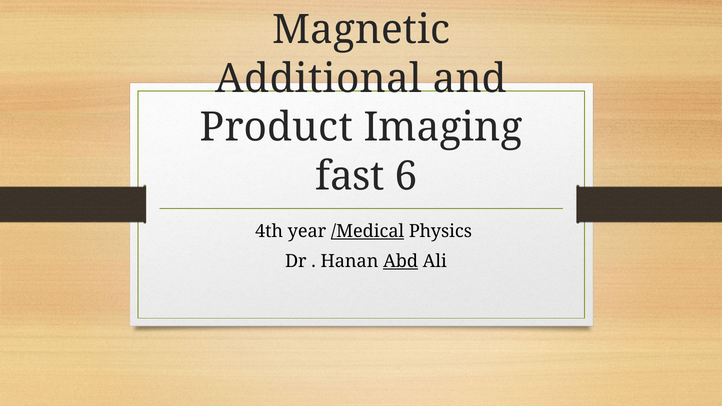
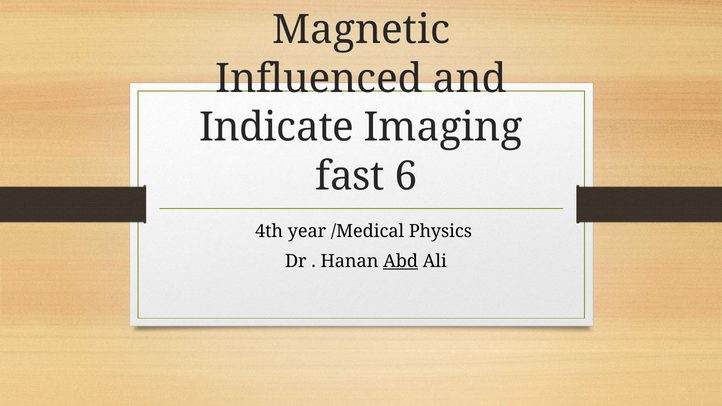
Additional: Additional -> Influenced
Product: Product -> Indicate
/Medical underline: present -> none
